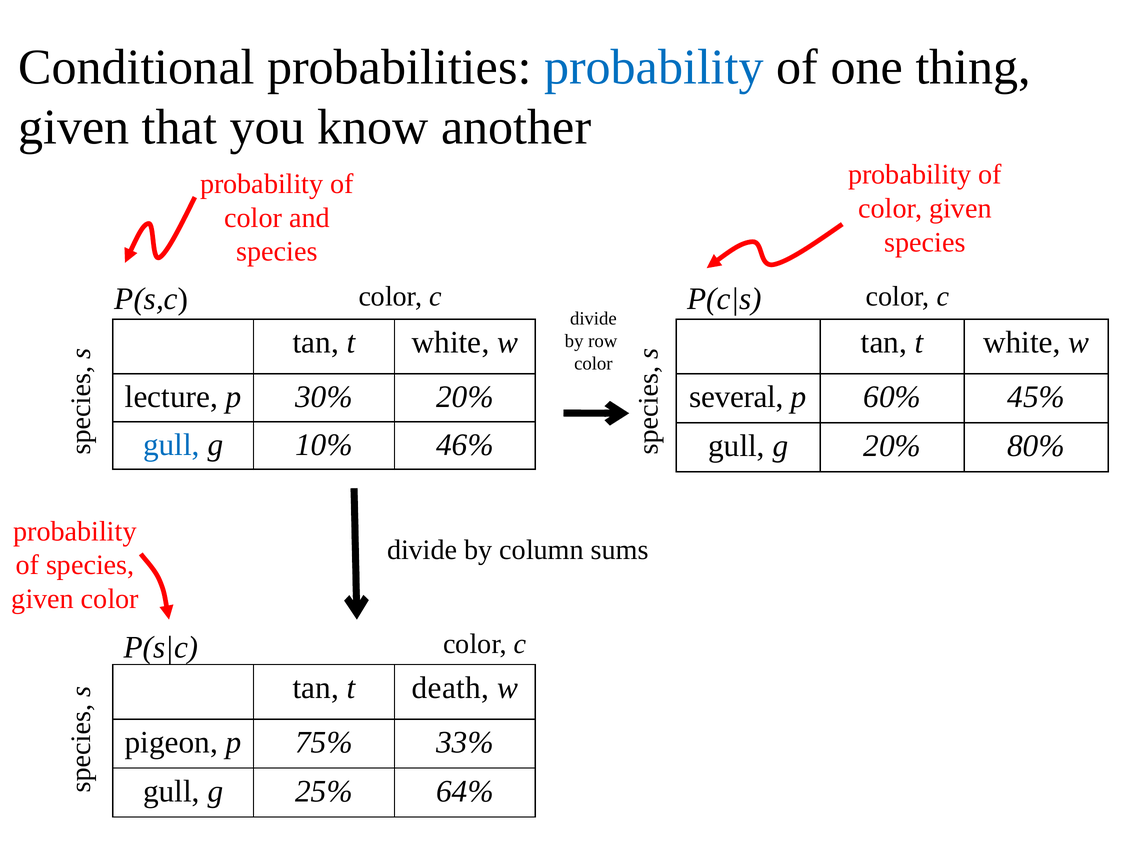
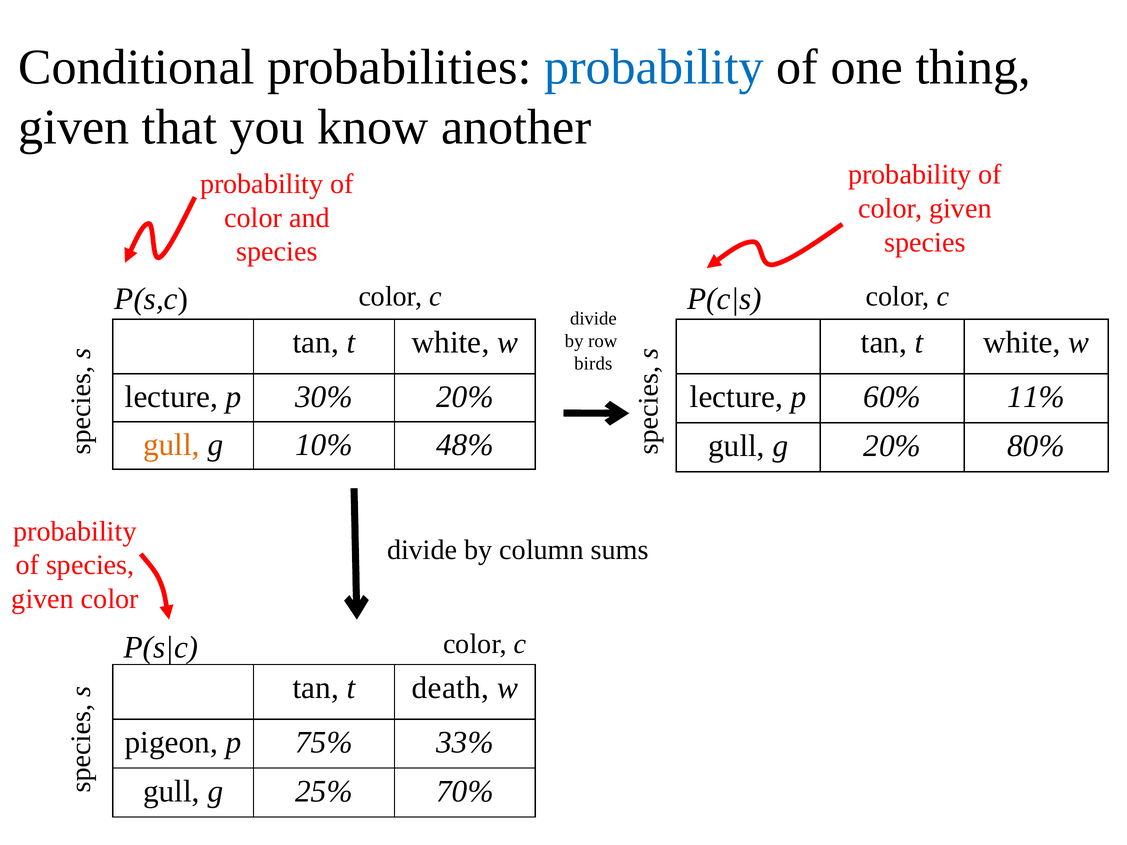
color at (593, 364): color -> birds
several at (737, 397): several -> lecture
45%: 45% -> 11%
gull at (171, 445) colour: blue -> orange
46%: 46% -> 48%
64%: 64% -> 70%
